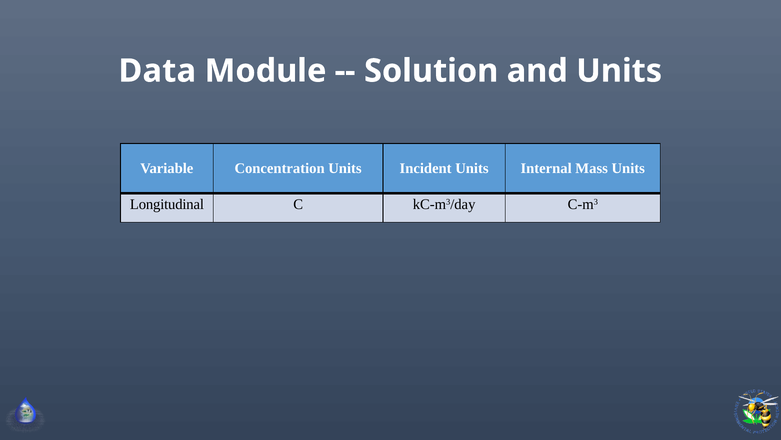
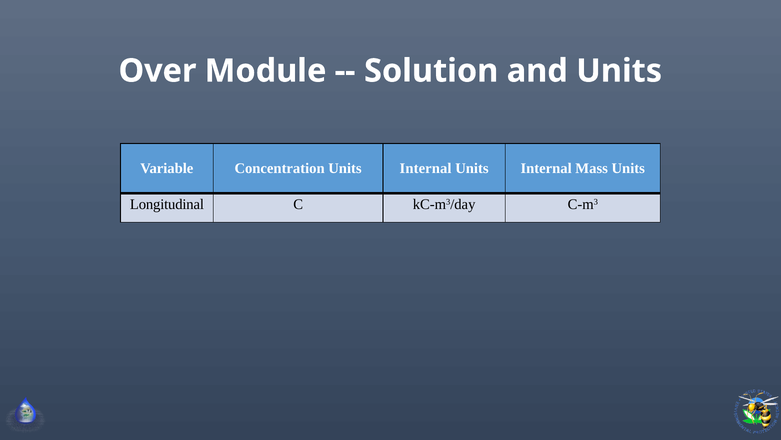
Data: Data -> Over
Concentration Units Incident: Incident -> Internal
